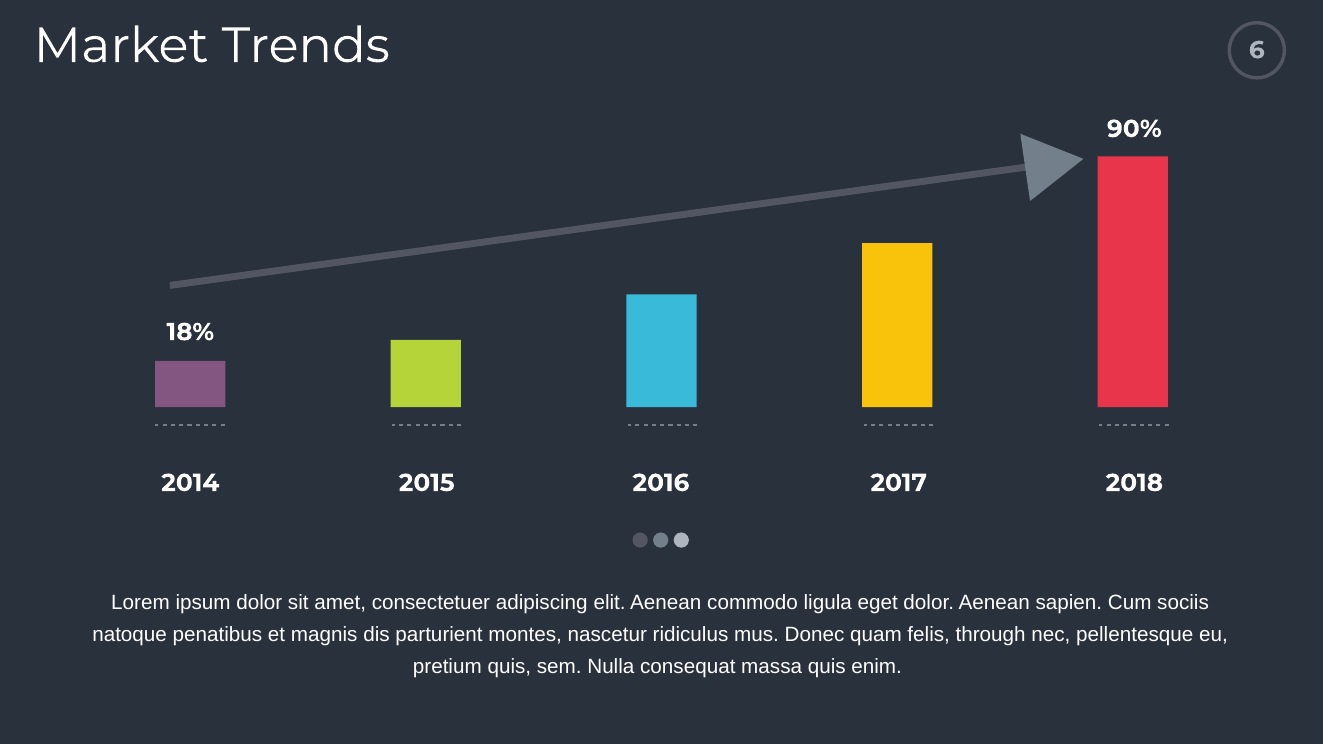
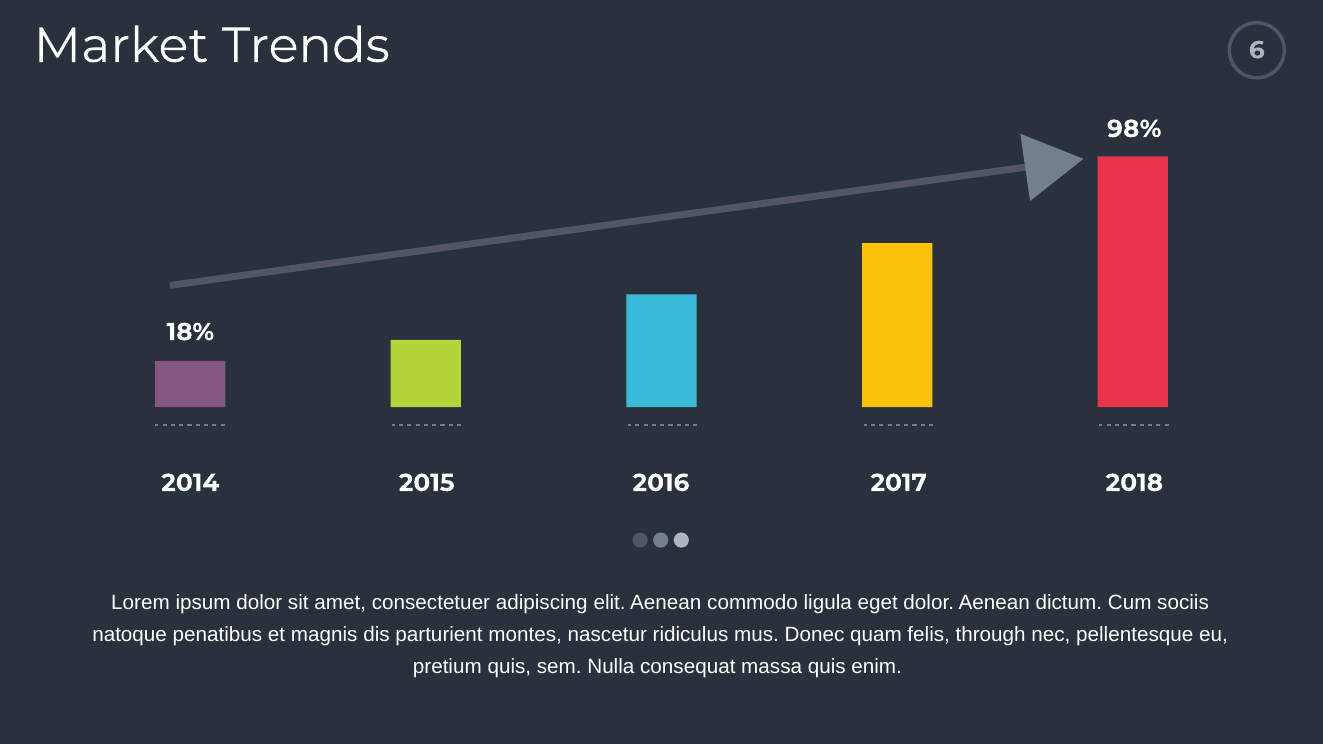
90%: 90% -> 98%
sapien: sapien -> dictum
